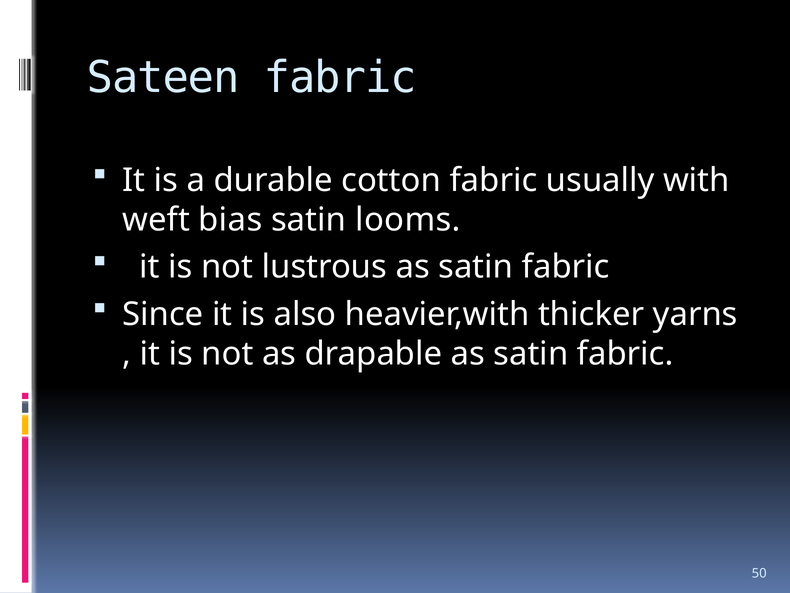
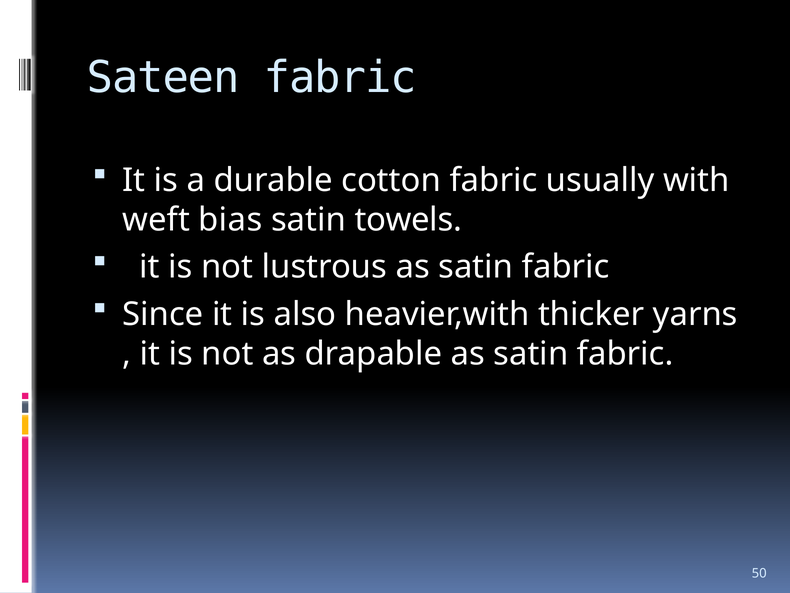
looms: looms -> towels
